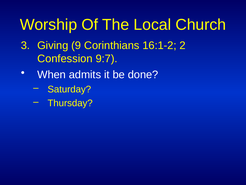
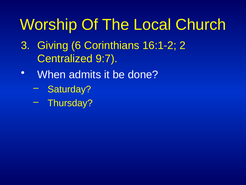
9: 9 -> 6
Confession: Confession -> Centralized
